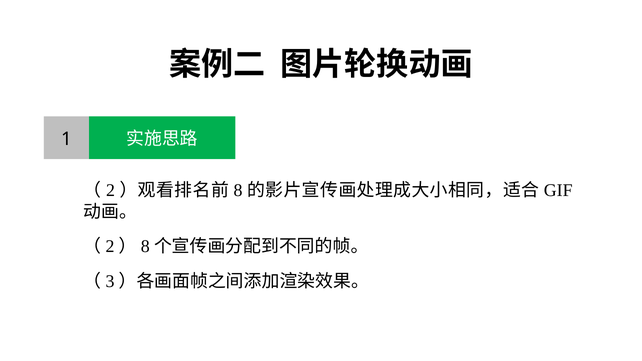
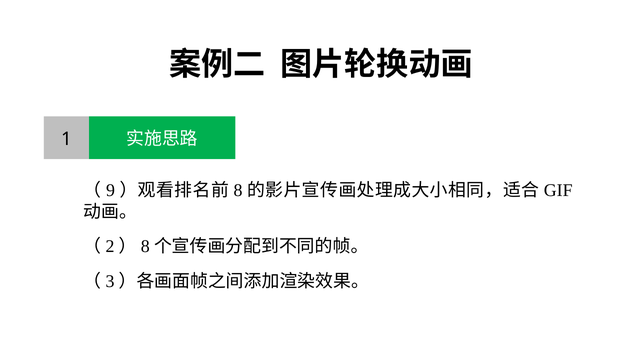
2: 2 -> 9
